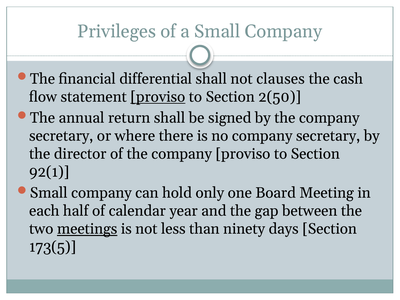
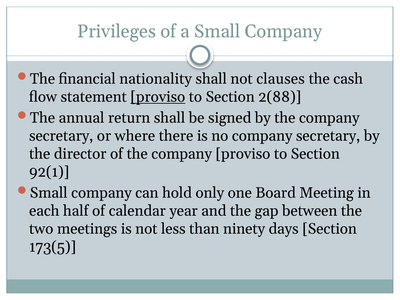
differential: differential -> nationality
2(50: 2(50 -> 2(88
meetings underline: present -> none
